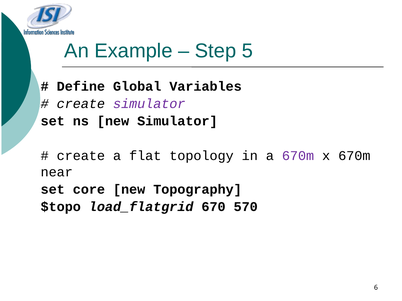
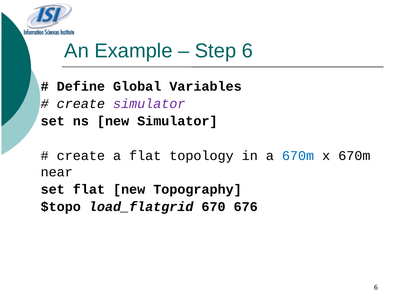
Step 5: 5 -> 6
670m at (298, 156) colour: purple -> blue
set core: core -> flat
570: 570 -> 676
